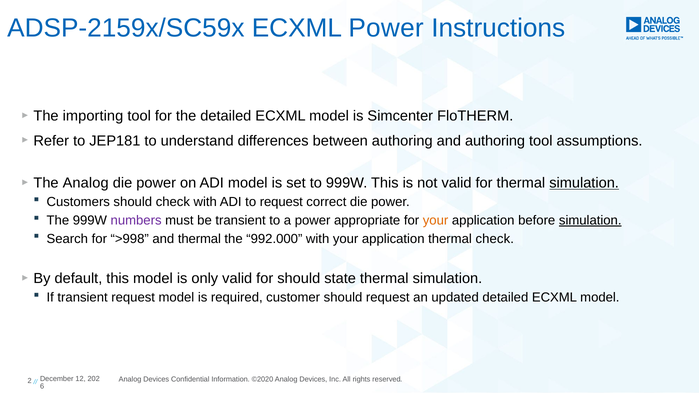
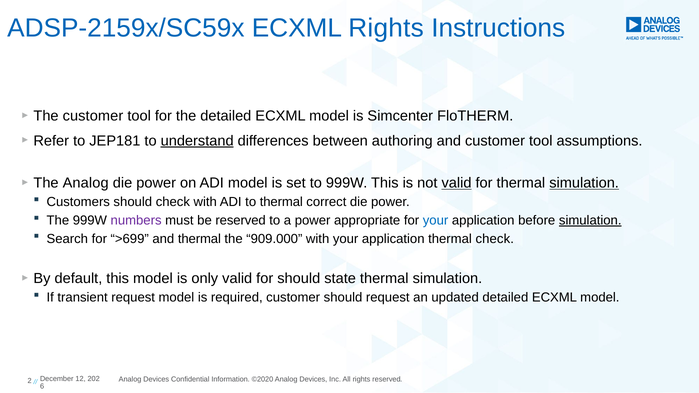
ECXML Power: Power -> Rights
The importing: importing -> customer
understand underline: none -> present
and authoring: authoring -> customer
valid at (457, 183) underline: none -> present
to request: request -> thermal
be transient: transient -> reserved
your at (436, 221) colour: orange -> blue
>998: >998 -> >699
992.000: 992.000 -> 909.000
